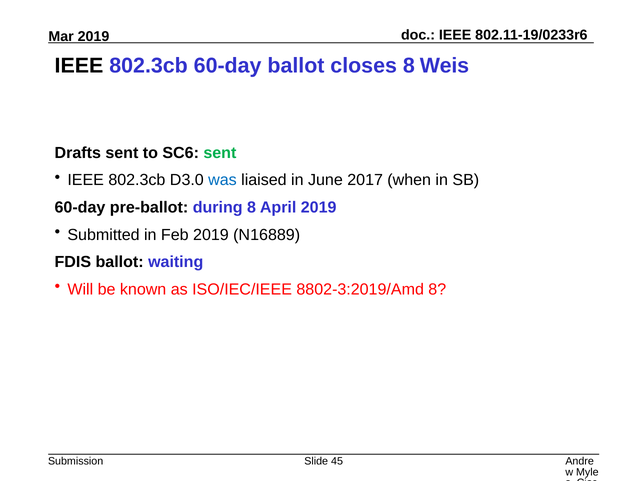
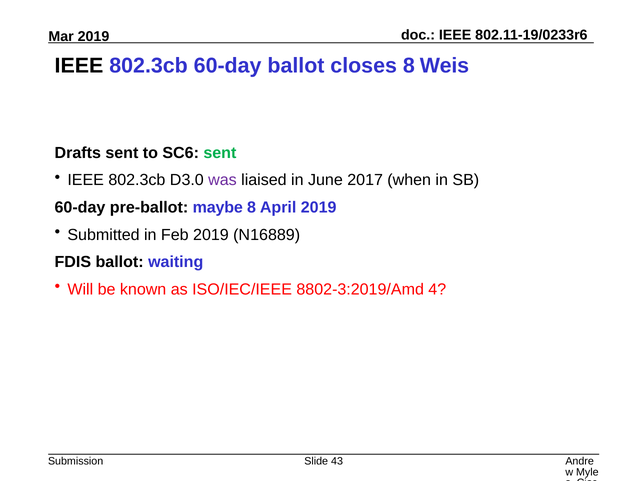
was colour: blue -> purple
during: during -> maybe
8802-3:2019/Amd 8: 8 -> 4
45: 45 -> 43
